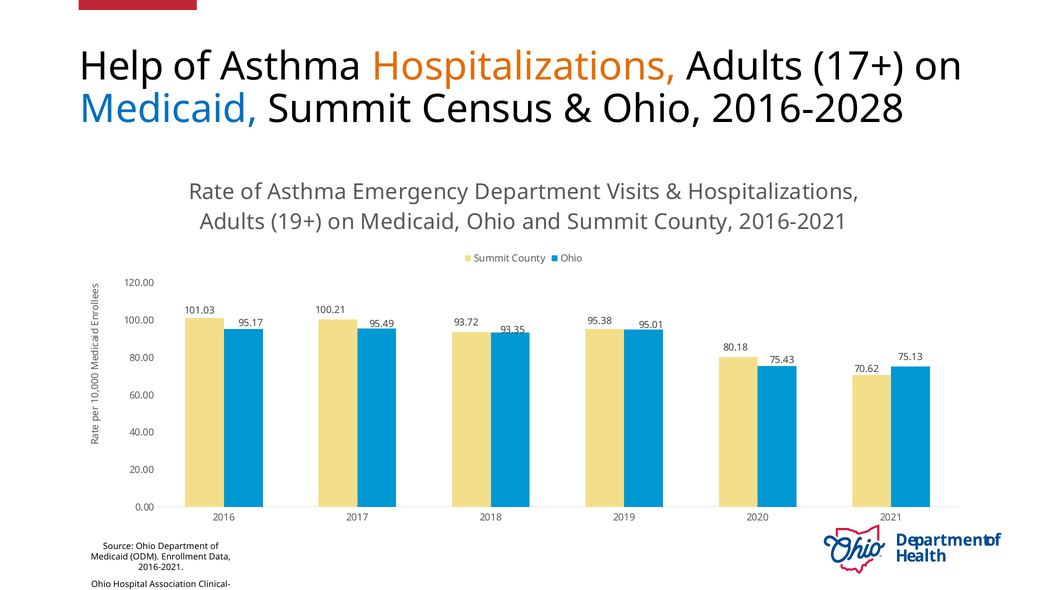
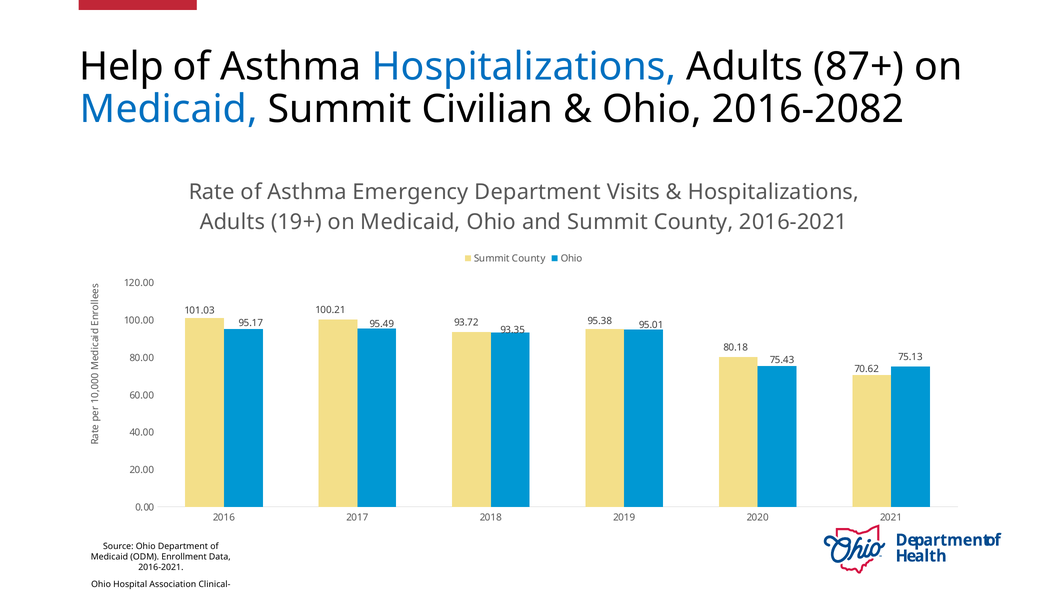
Hospitalizations at (524, 67) colour: orange -> blue
17+: 17+ -> 87+
Census: Census -> Civilian
2016-2028: 2016-2028 -> 2016-2082
